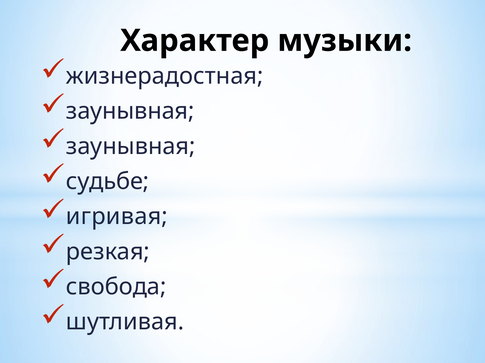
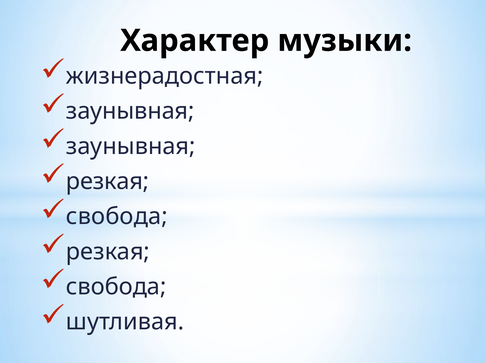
судьбе at (108, 182): судьбе -> резкая
игривая at (117, 217): игривая -> свобода
